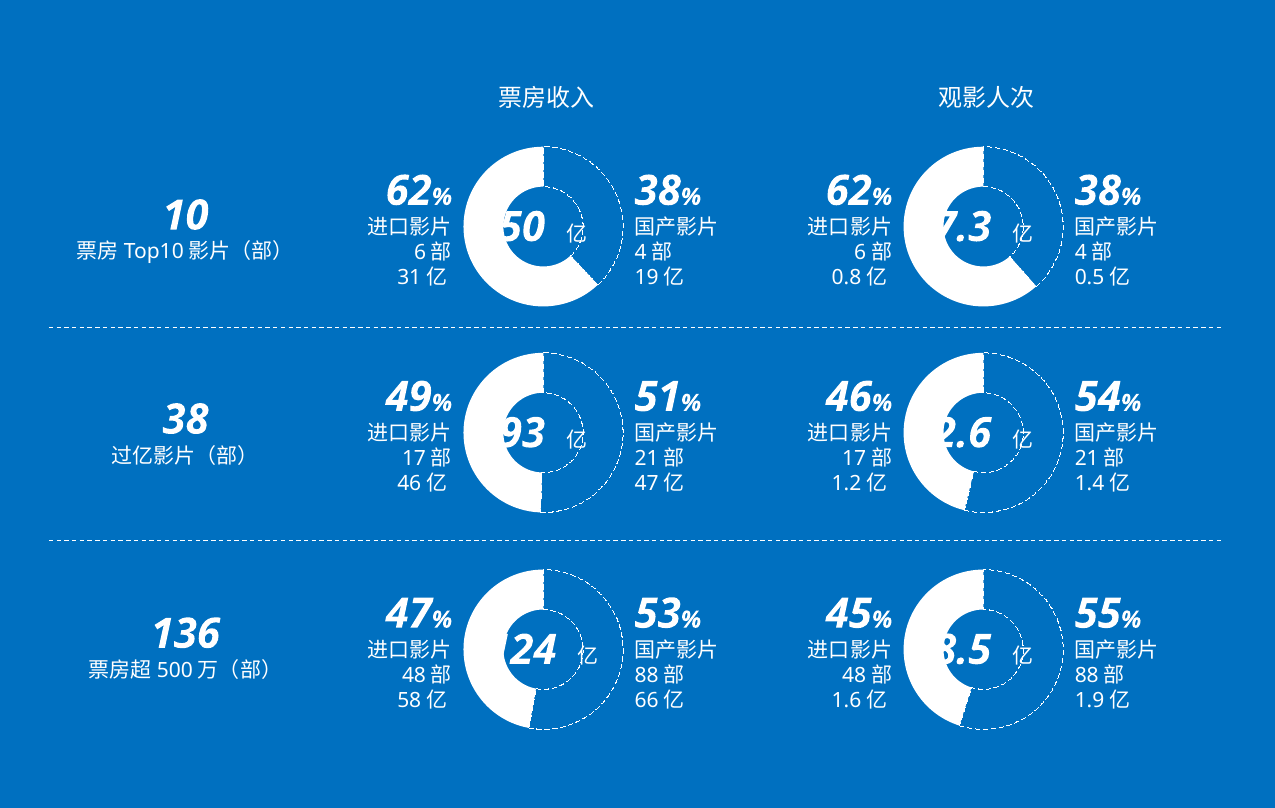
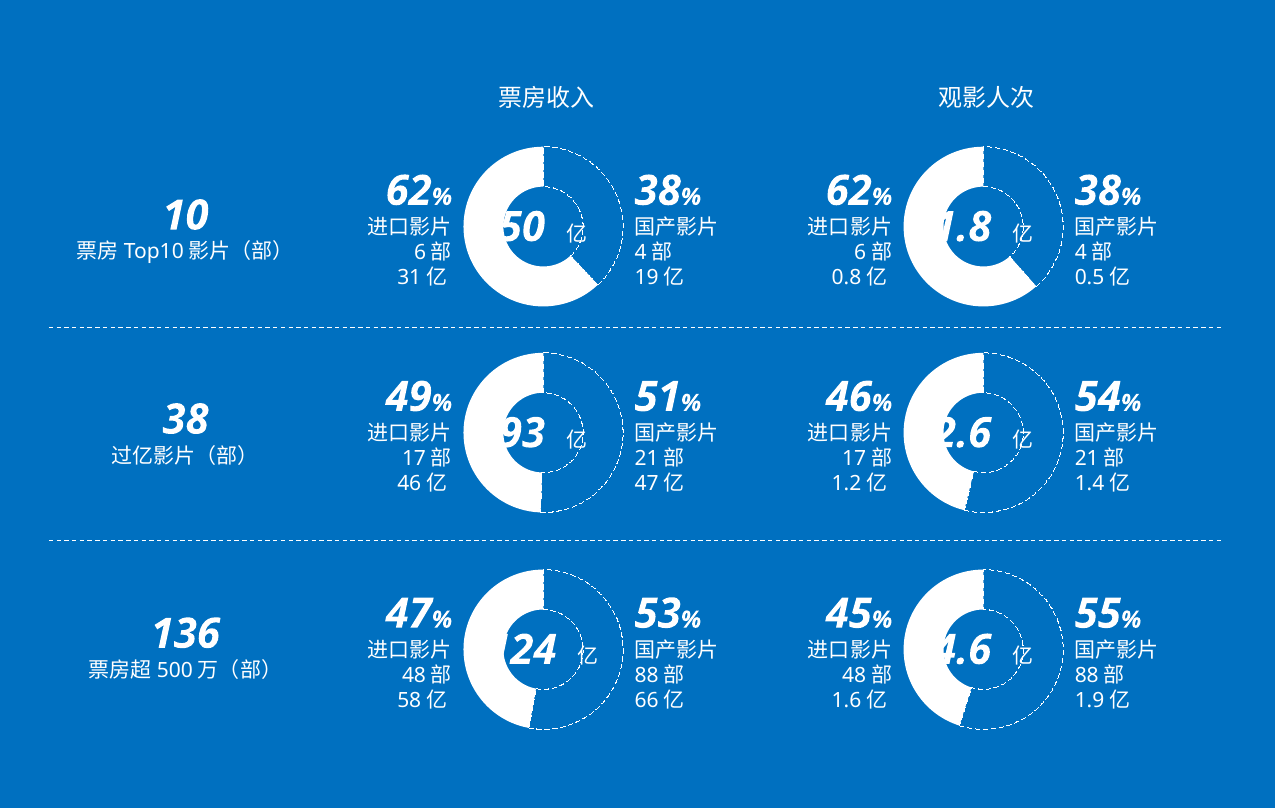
7.3: 7.3 -> 1.8
8.5: 8.5 -> 4.6
